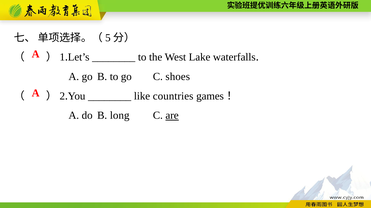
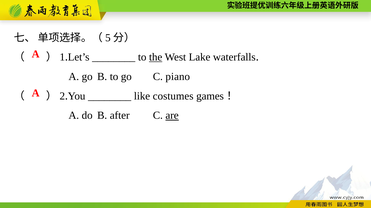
the underline: none -> present
shoes: shoes -> piano
countries: countries -> costumes
long: long -> after
